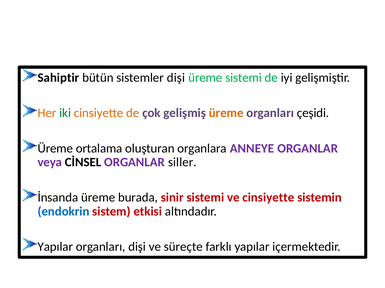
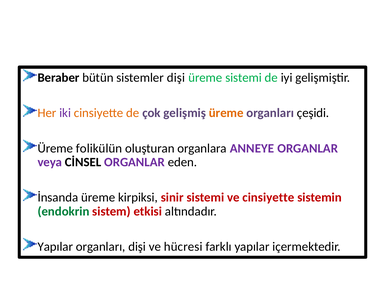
Sahiptir: Sahiptir -> Beraber
iki colour: green -> purple
ortalama: ortalama -> folikülün
siller: siller -> eden
burada: burada -> kirpiksi
endokrin colour: blue -> green
süreçte: süreçte -> hücresi
